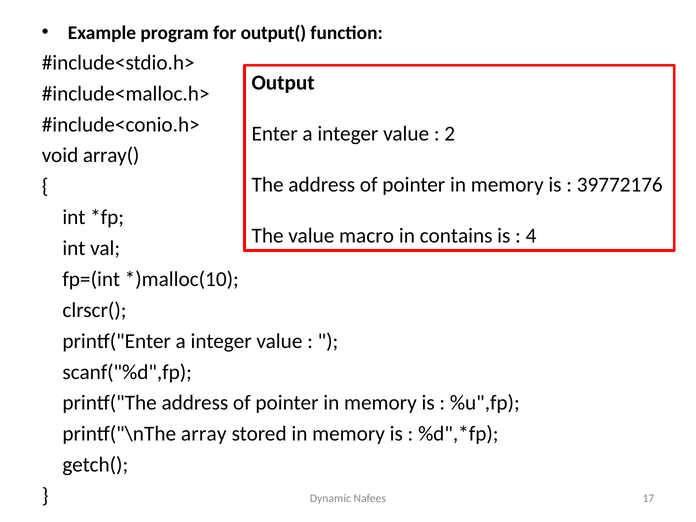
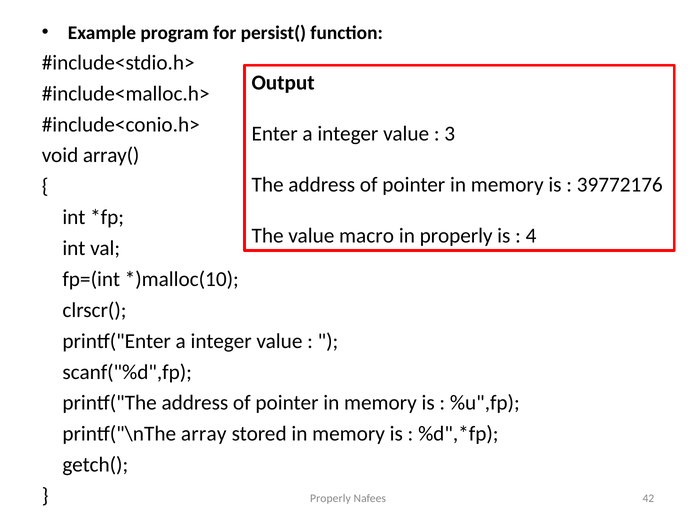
output(: output( -> persist(
2: 2 -> 3
in contains: contains -> properly
Dynamic at (330, 498): Dynamic -> Properly
17: 17 -> 42
